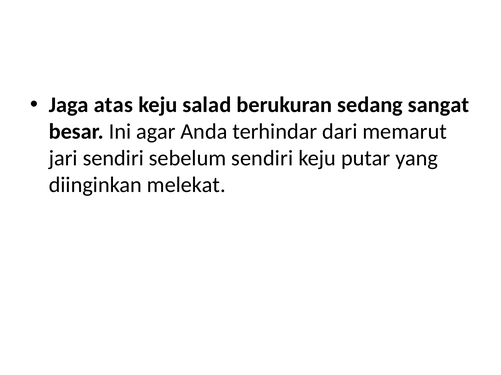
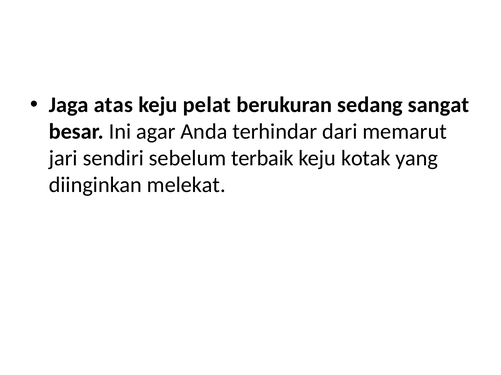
salad: salad -> pelat
sebelum sendiri: sendiri -> terbaik
putar: putar -> kotak
